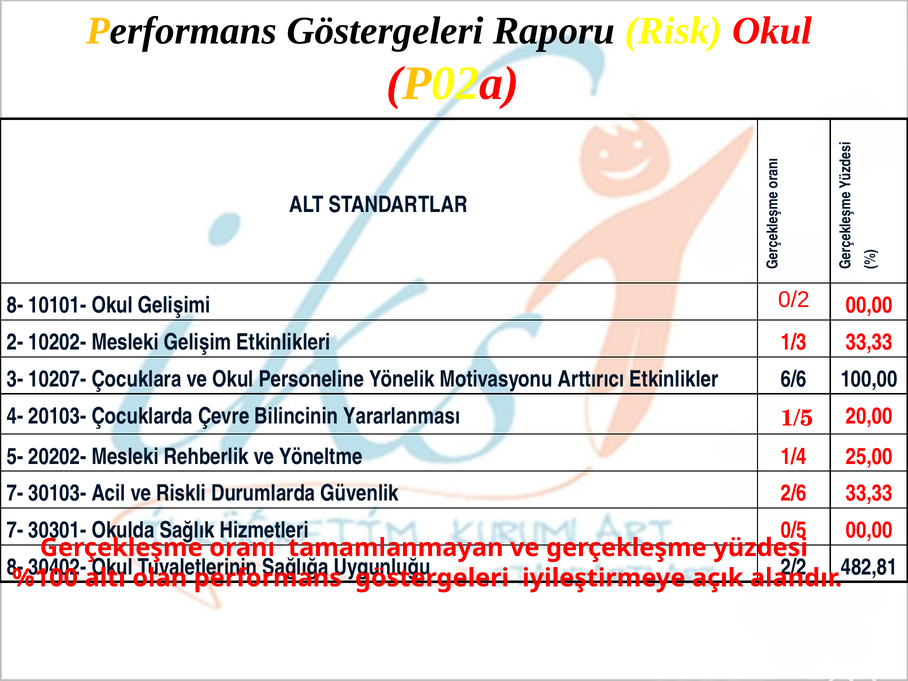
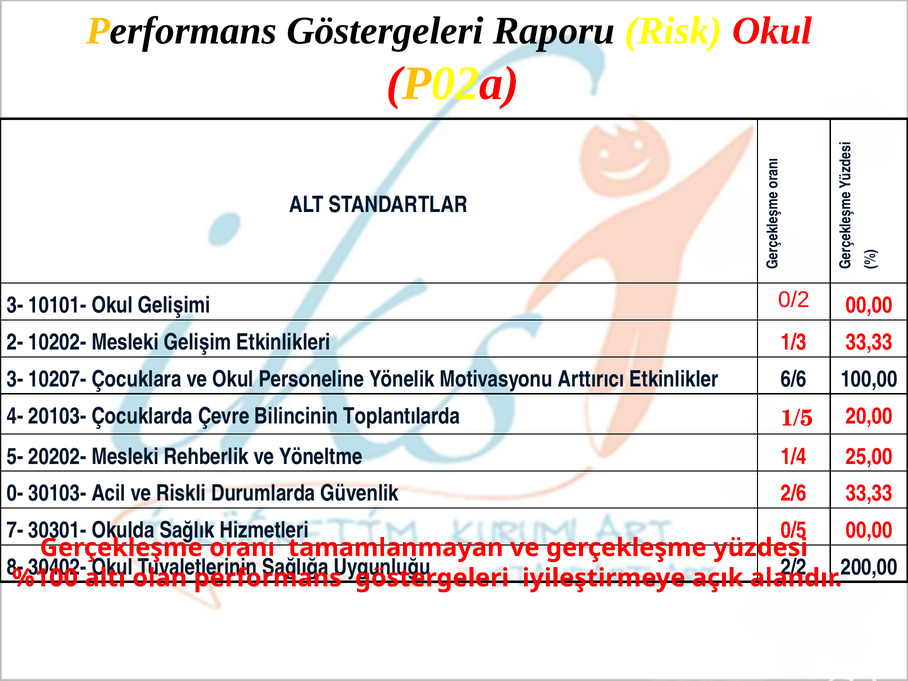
8- at (15, 305): 8- -> 3-
Yararlanması: Yararlanması -> Toplantılarda
7- at (15, 493): 7- -> 0-
482,81: 482,81 -> 200,00
